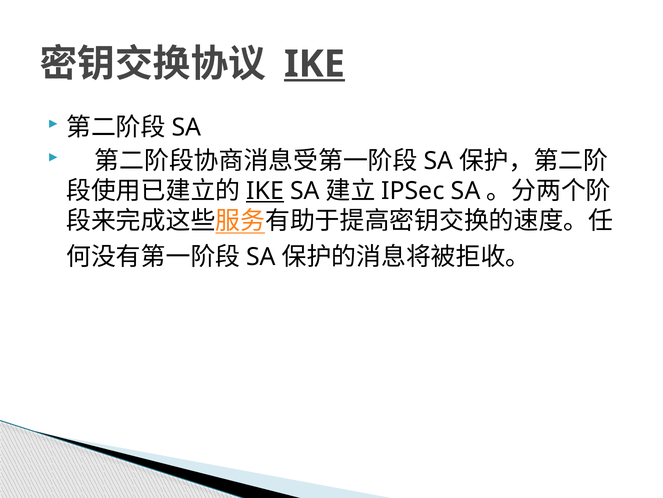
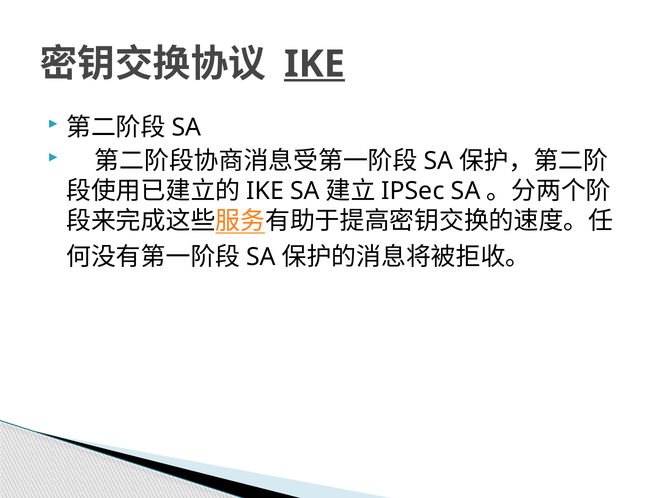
IKE at (265, 191) underline: present -> none
